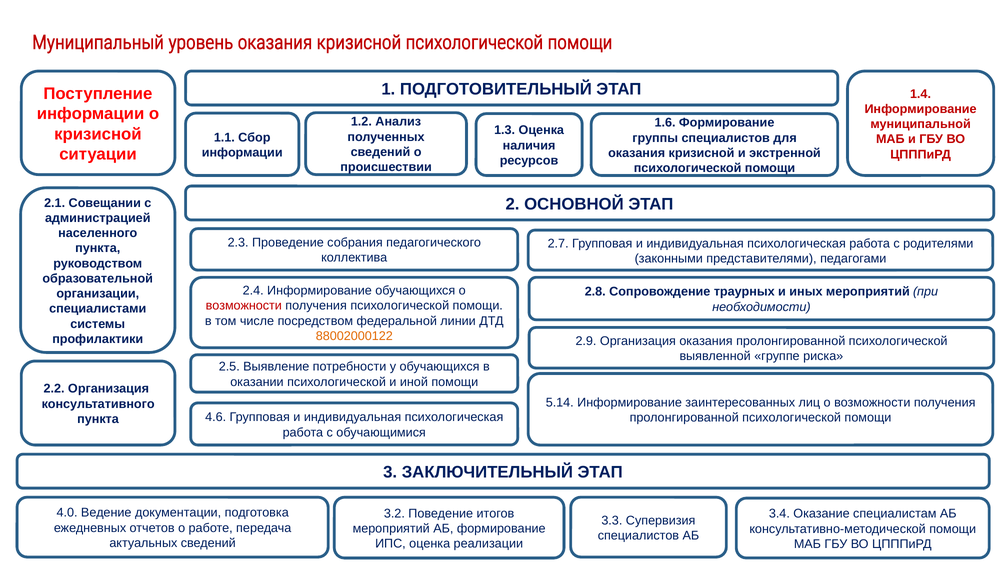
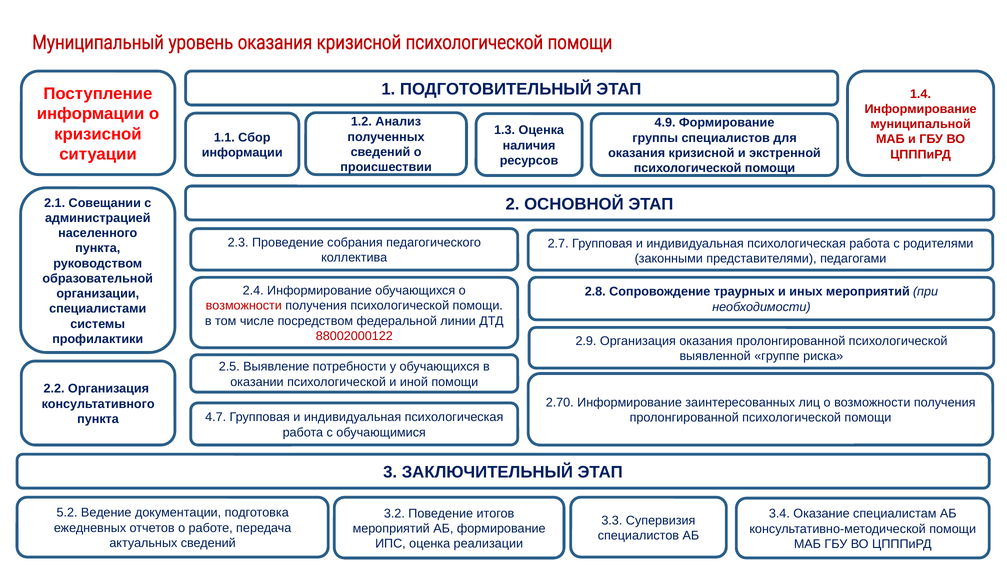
1.6: 1.6 -> 4.9
88002000122 colour: orange -> red
5.14: 5.14 -> 2.70
4.6: 4.6 -> 4.7
4.0: 4.0 -> 5.2
